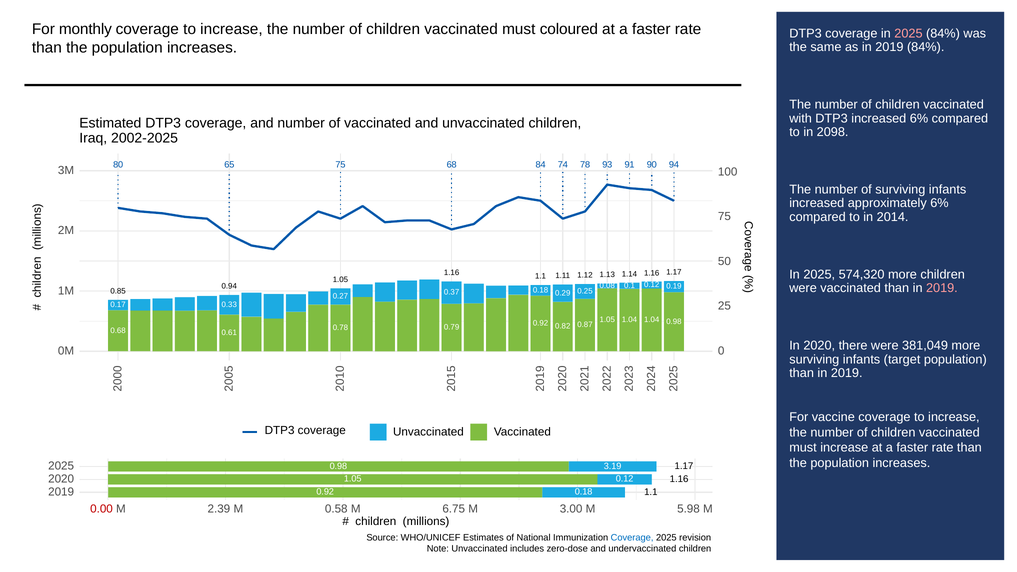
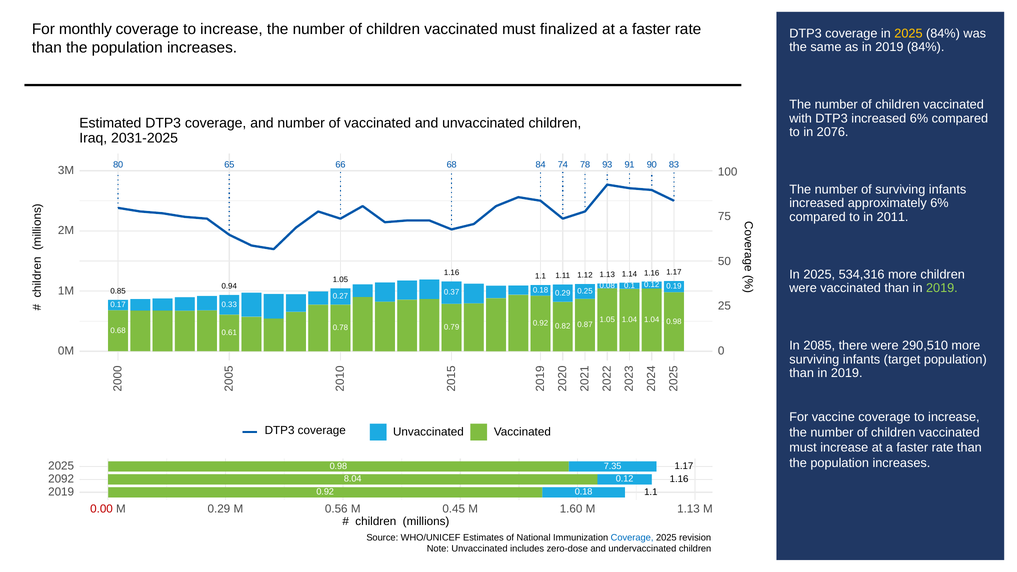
coloured: coloured -> finalized
2025 at (908, 33) colour: pink -> yellow
2098: 2098 -> 2076
2002-2025: 2002-2025 -> 2031-2025
65 75: 75 -> 66
94: 94 -> 83
2014: 2014 -> 2011
574,320: 574,320 -> 534,316
2019 at (942, 288) colour: pink -> light green
In 2020: 2020 -> 2085
381,049: 381,049 -> 290,510
3.19: 3.19 -> 7.35
2020 at (61, 479): 2020 -> 2092
1.05 at (353, 479): 1.05 -> 8.04
M 2.39: 2.39 -> 0.29
0.58: 0.58 -> 0.56
6.75: 6.75 -> 0.45
3.00: 3.00 -> 1.60
M 5.98: 5.98 -> 1.13
